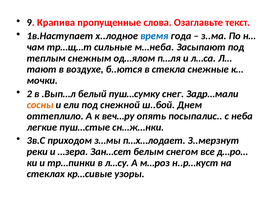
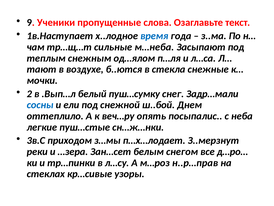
Крапива: Крапива -> Ученики
сосны colour: orange -> blue
н..р…куст: н..р…куст -> н..р…прав
